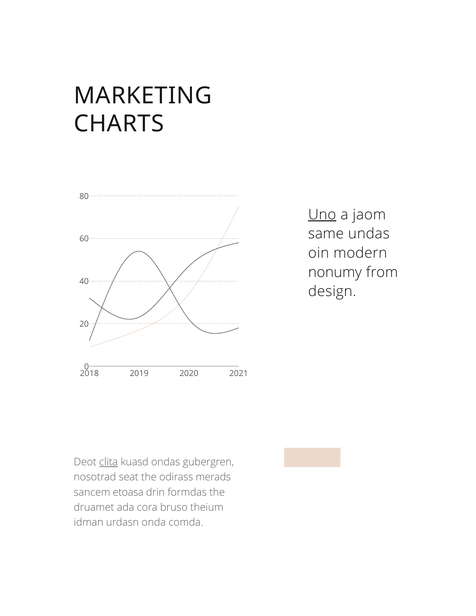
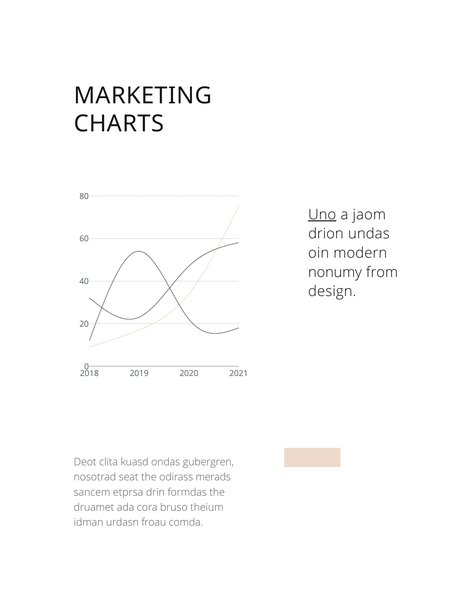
same: same -> drion
clita underline: present -> none
etoasa: etoasa -> etprsa
onda: onda -> froau
